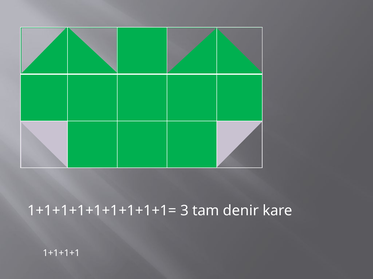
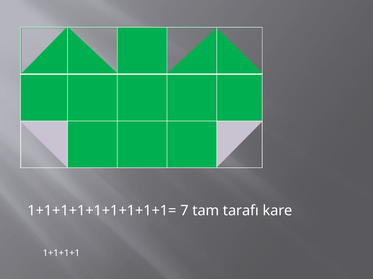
3: 3 -> 7
denir: denir -> tarafı
